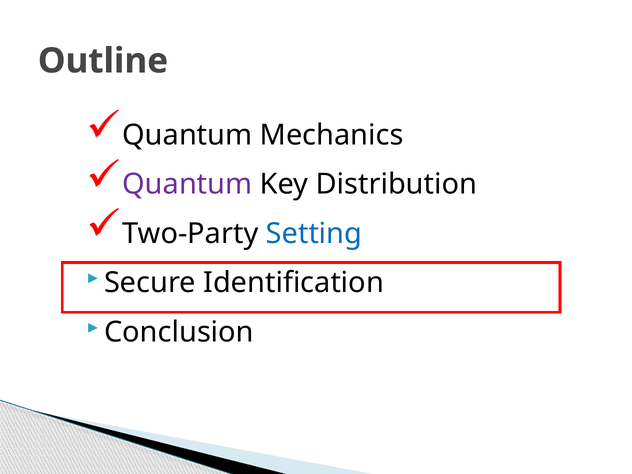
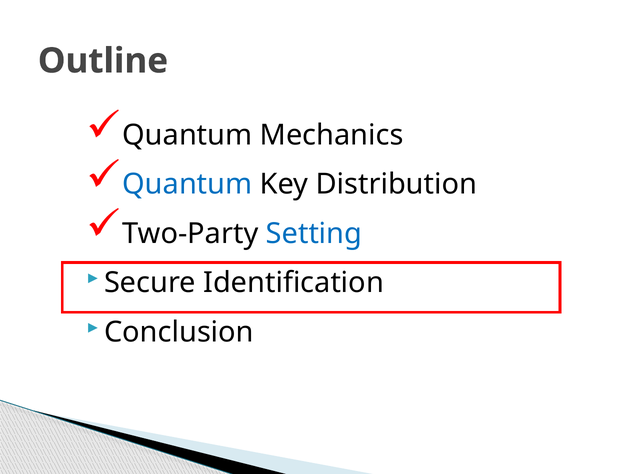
Quantum at (187, 184) colour: purple -> blue
